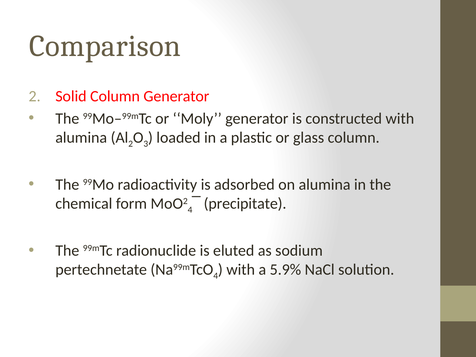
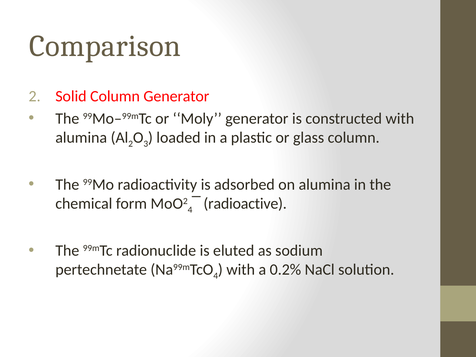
precipitate: precipitate -> radioactive
5.9%: 5.9% -> 0.2%
